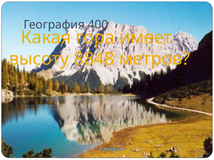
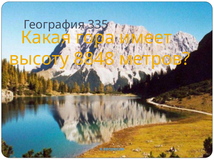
400: 400 -> 335
